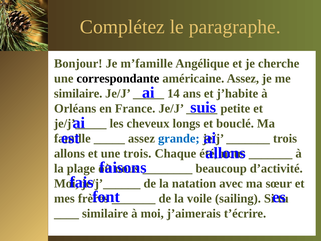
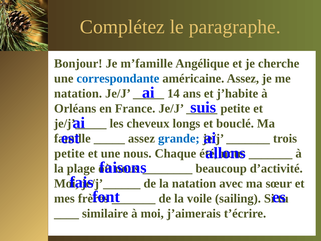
correspondante colour: black -> blue
similaire at (78, 93): similaire -> natation
allons at (70, 153): allons -> petite
une trois: trois -> nous
